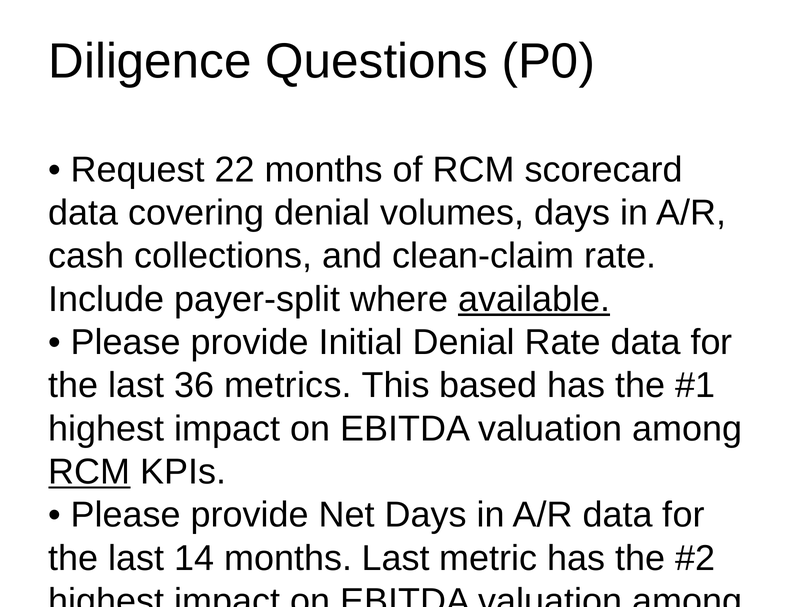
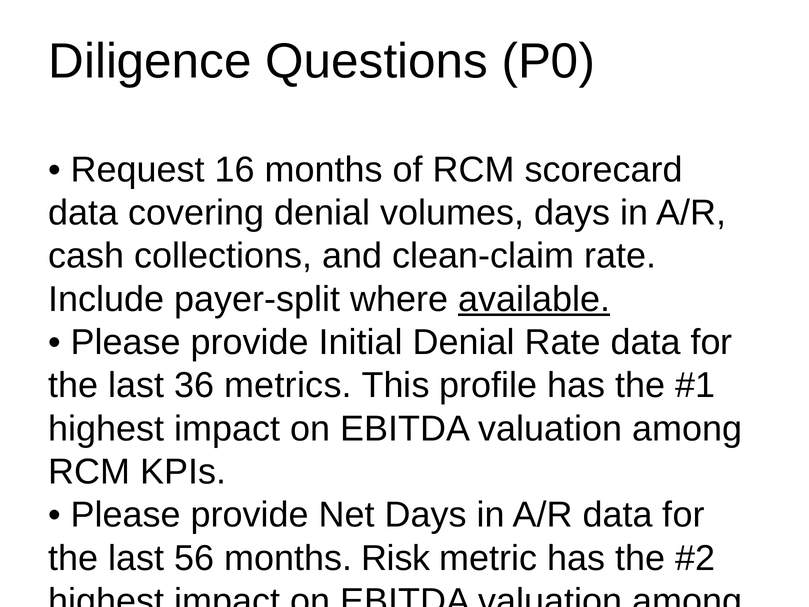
22: 22 -> 16
based: based -> profile
RCM at (89, 472) underline: present -> none
14: 14 -> 56
months Last: Last -> Risk
